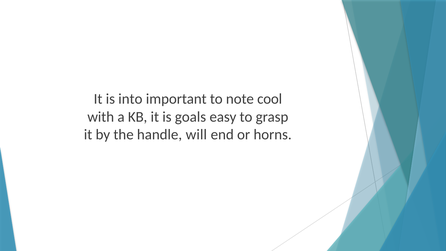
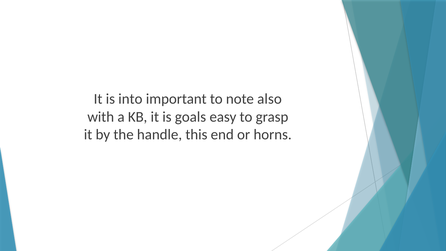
cool: cool -> also
will: will -> this
